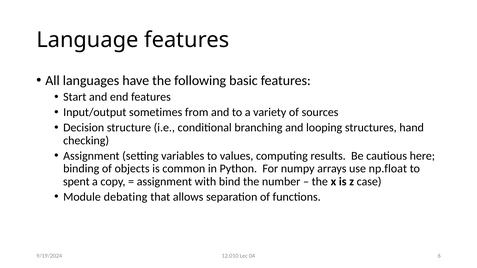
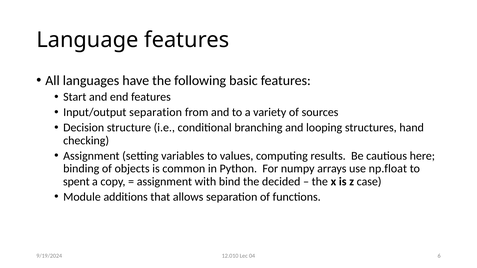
Input/output sometimes: sometimes -> separation
number: number -> decided
debating: debating -> additions
